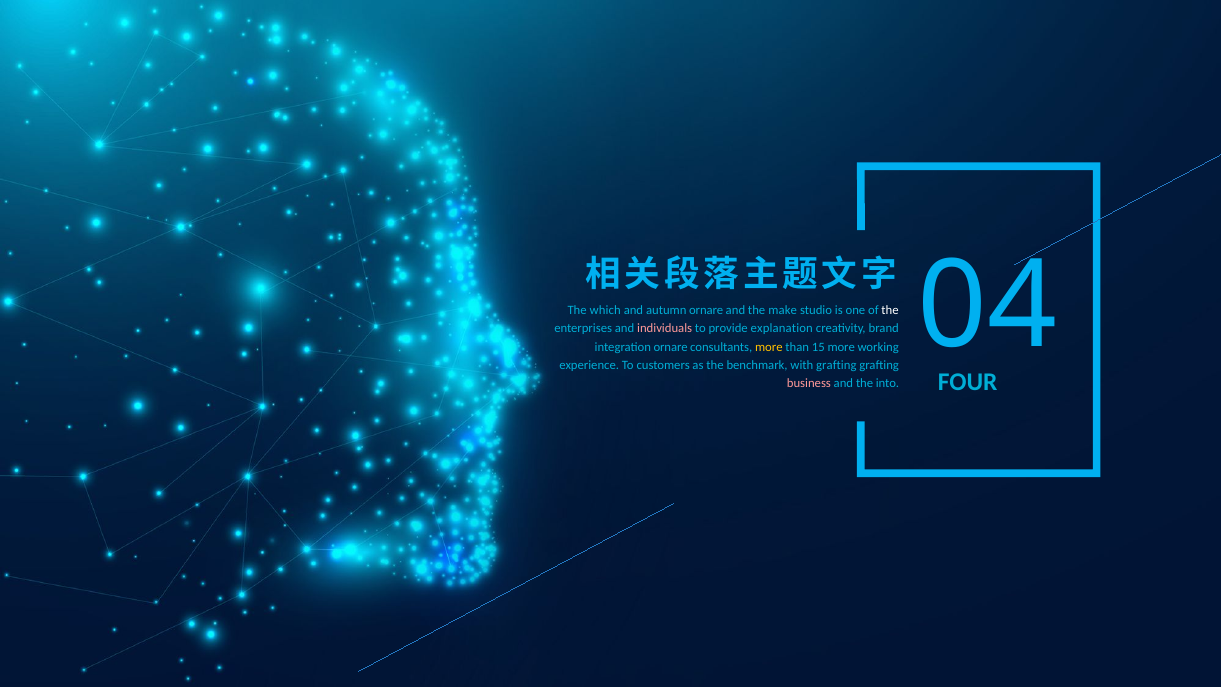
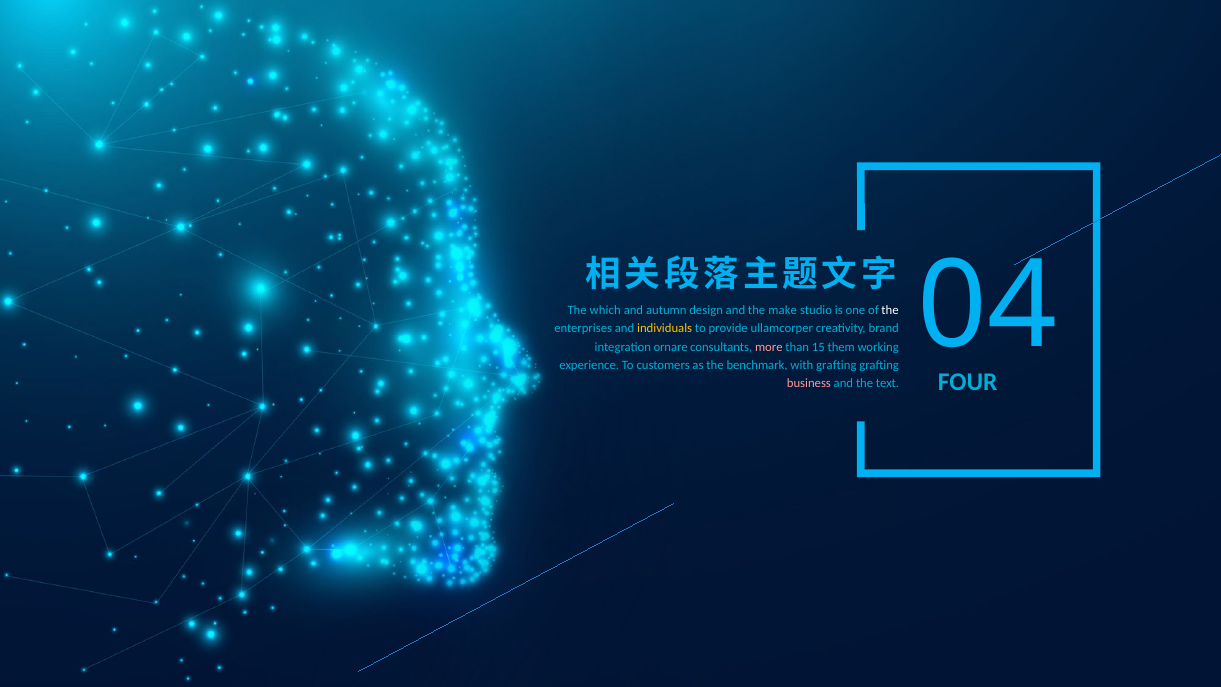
autumn ornare: ornare -> design
individuals colour: pink -> yellow
explanation: explanation -> ullamcorper
more at (769, 347) colour: yellow -> pink
15 more: more -> them
into: into -> text
